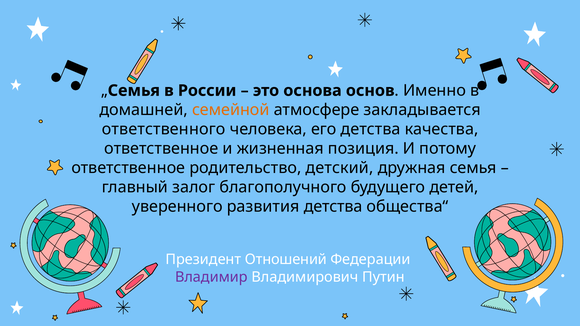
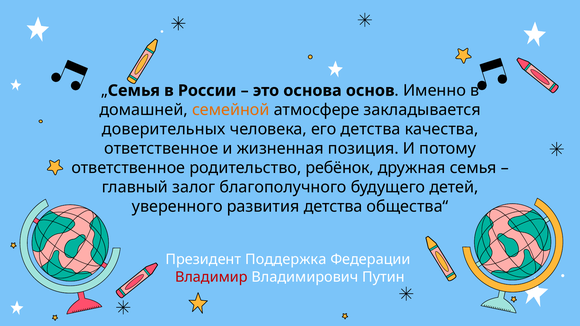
ответственного: ответственного -> доверительных
детский: детский -> ребёнок
Отношений: Отношений -> Поддержка
Владимир colour: purple -> red
